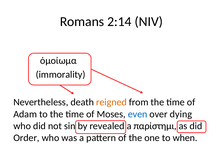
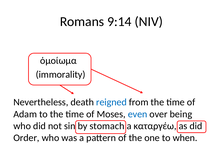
2:14: 2:14 -> 9:14
reigned colour: orange -> blue
dying: dying -> being
revealed: revealed -> stomach
παρίστημι: παρίστημι -> καταργέω
